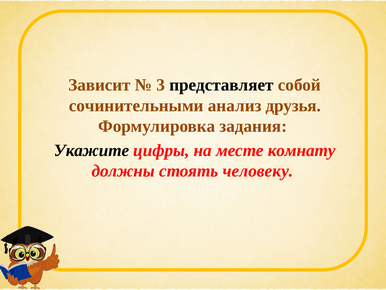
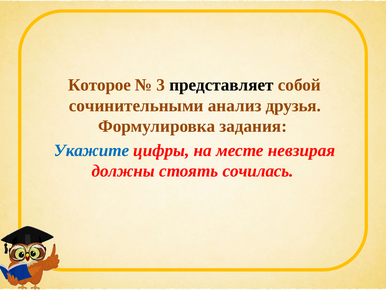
Зависит: Зависит -> Которое
Укажите colour: black -> blue
комнату: комнату -> невзирая
человеку: человеку -> сочилась
